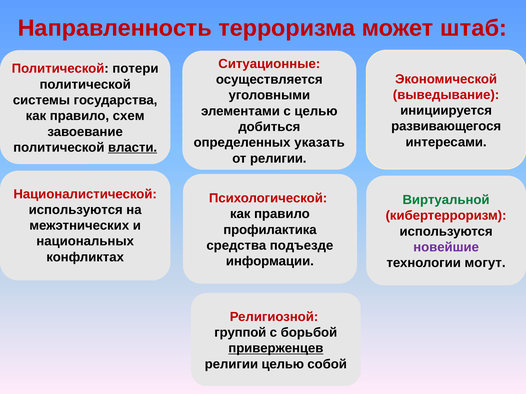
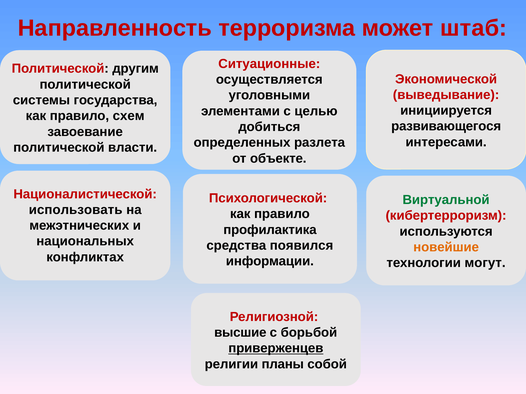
потери: потери -> другим
указать: указать -> разлета
власти underline: present -> none
от религии: религии -> объекте
используются at (76, 210): используются -> использовать
подъезде: подъезде -> появился
новейшие colour: purple -> orange
группой: группой -> высшие
религии целью: целью -> планы
